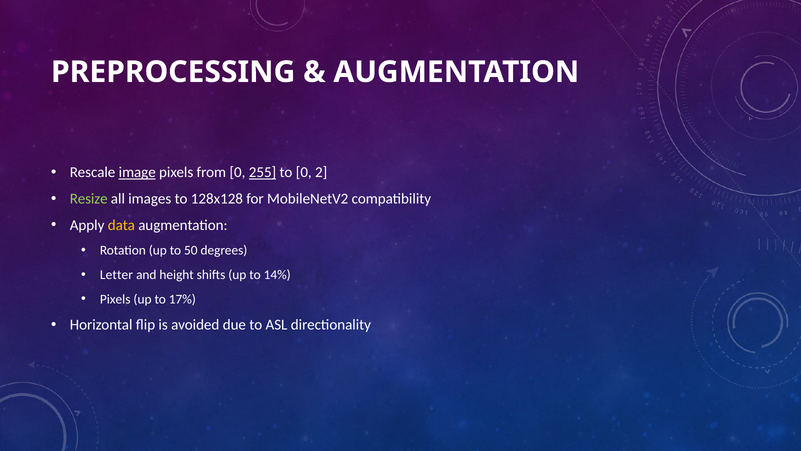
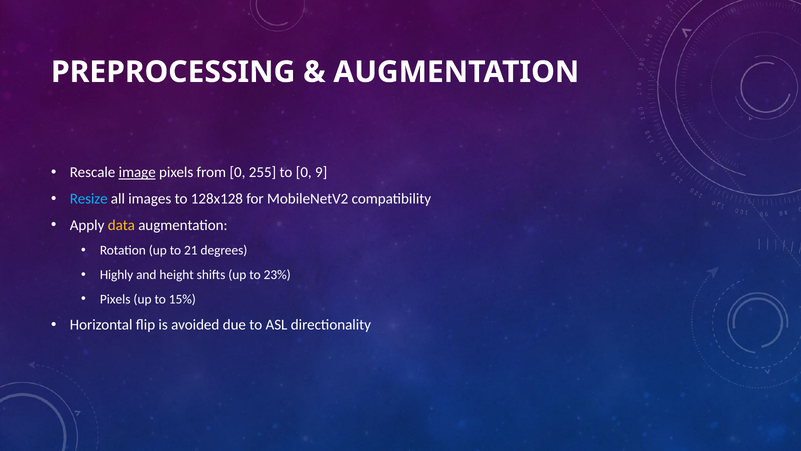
255 underline: present -> none
2: 2 -> 9
Resize colour: light green -> light blue
50: 50 -> 21
Letter: Letter -> Highly
14%: 14% -> 23%
17%: 17% -> 15%
